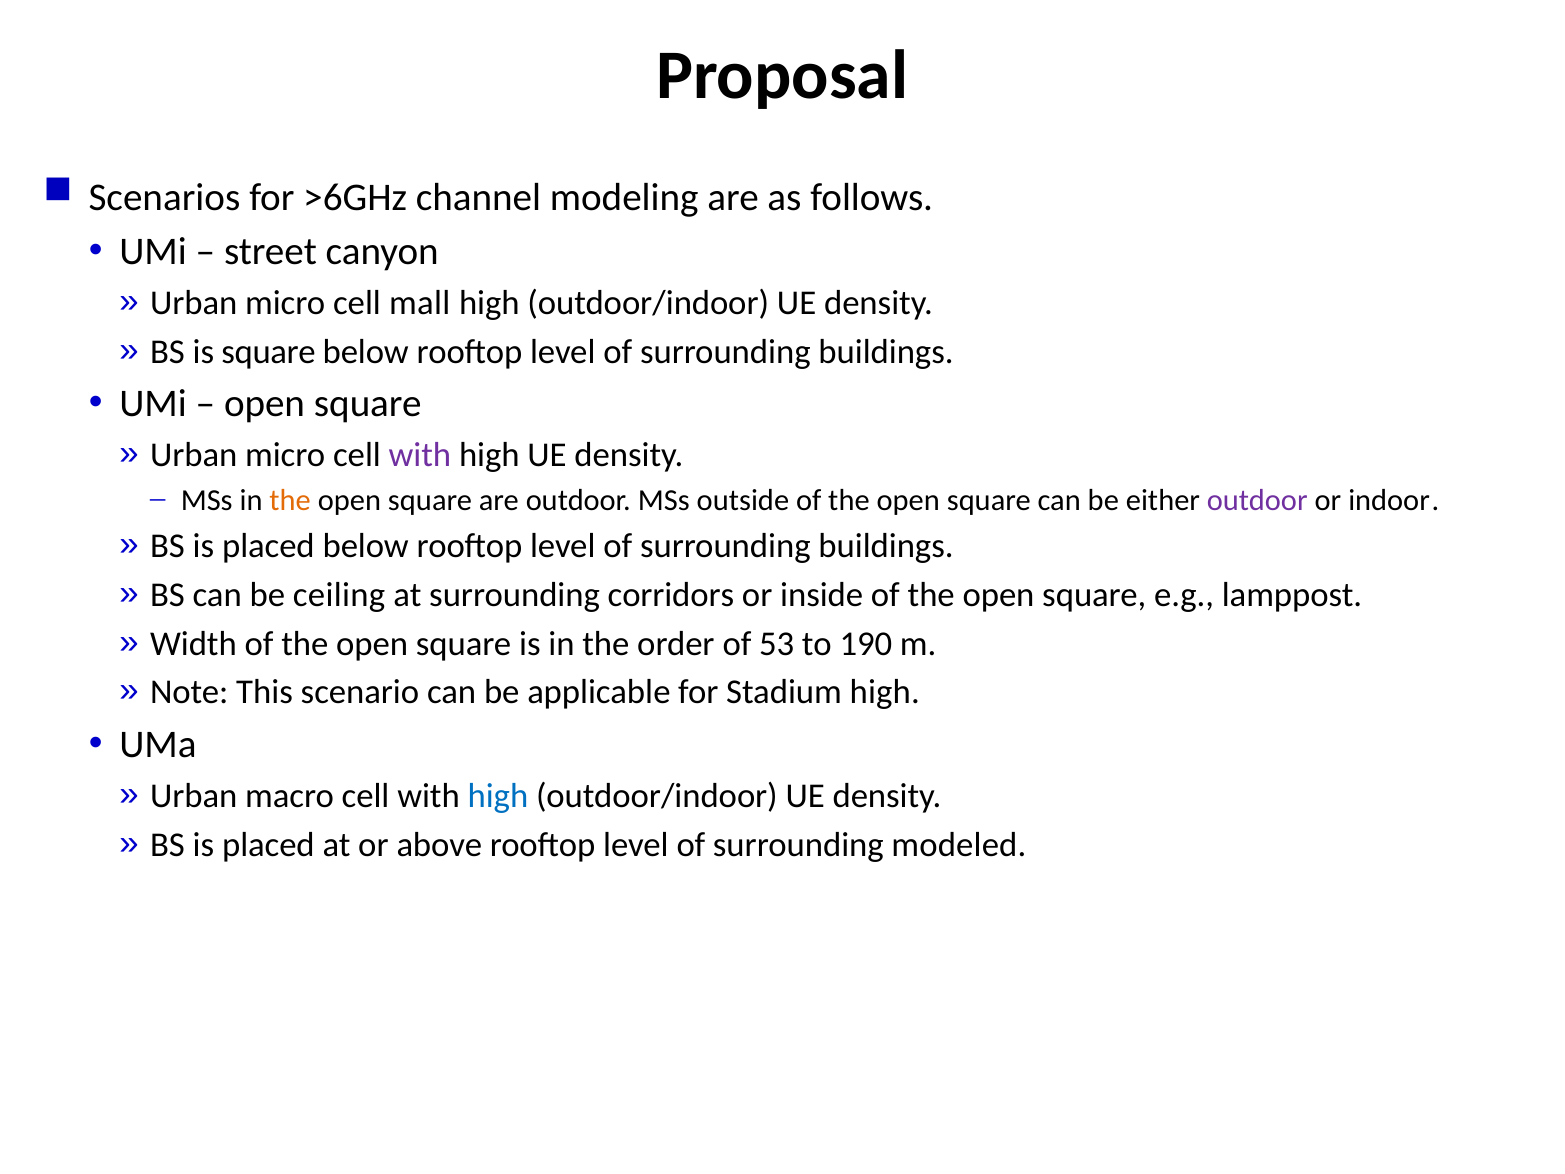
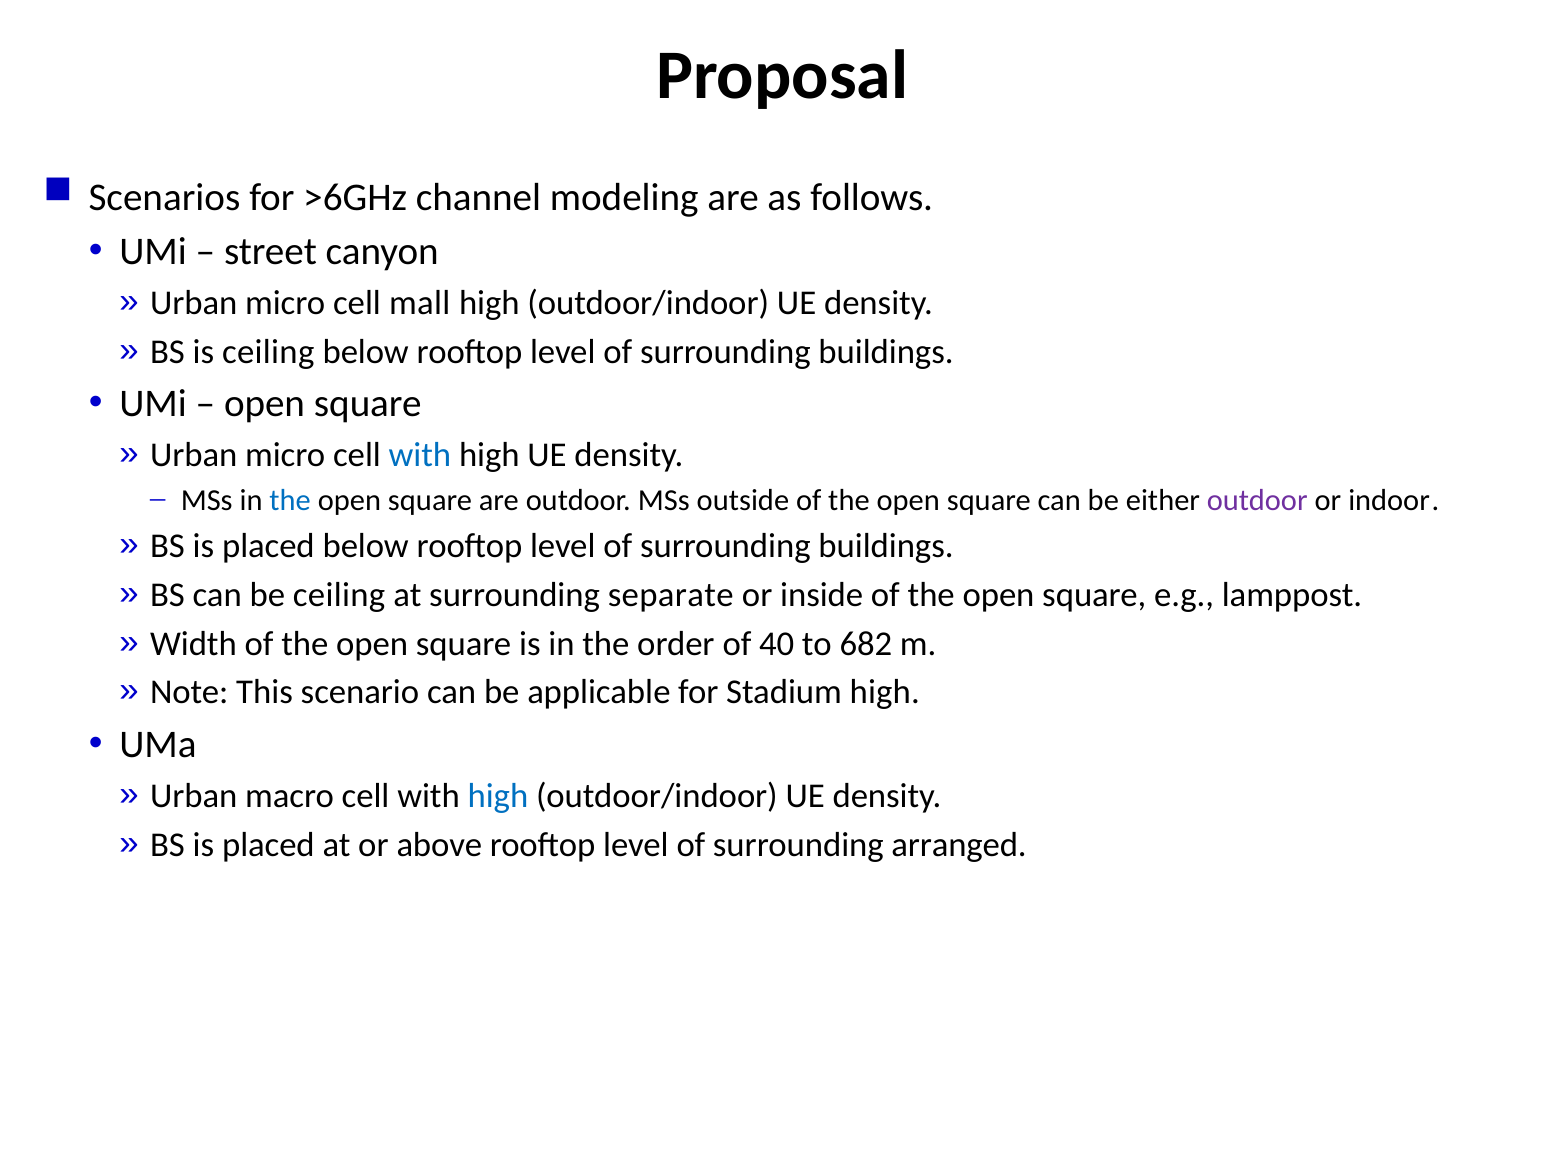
is square: square -> ceiling
with at (420, 455) colour: purple -> blue
the at (290, 500) colour: orange -> blue
corridors: corridors -> separate
53: 53 -> 40
190: 190 -> 682
modeled: modeled -> arranged
